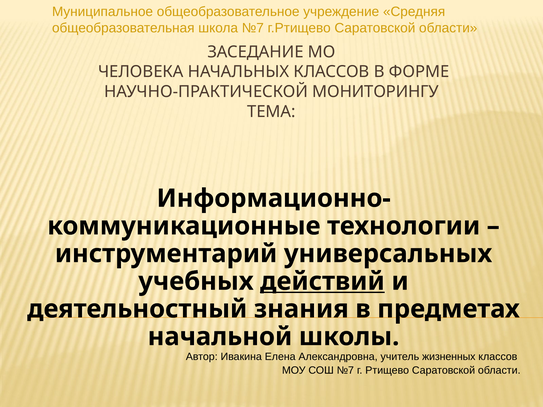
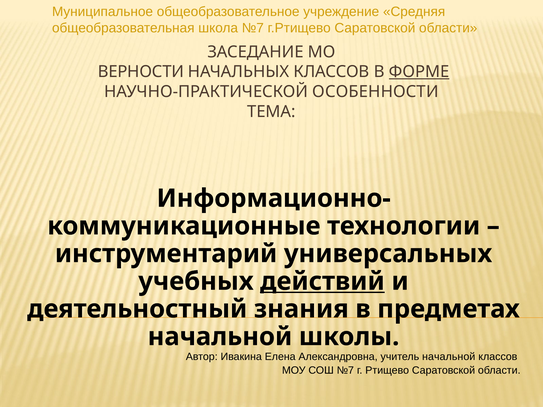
ЧЕЛОВЕКА: ЧЕЛОВЕКА -> ВЕРНОСТИ
ФОРМЕ underline: none -> present
МОНИТОРИНГУ: МОНИТОРИНГУ -> ОСОБЕННОСТИ
учитель жизненных: жизненных -> начальной
